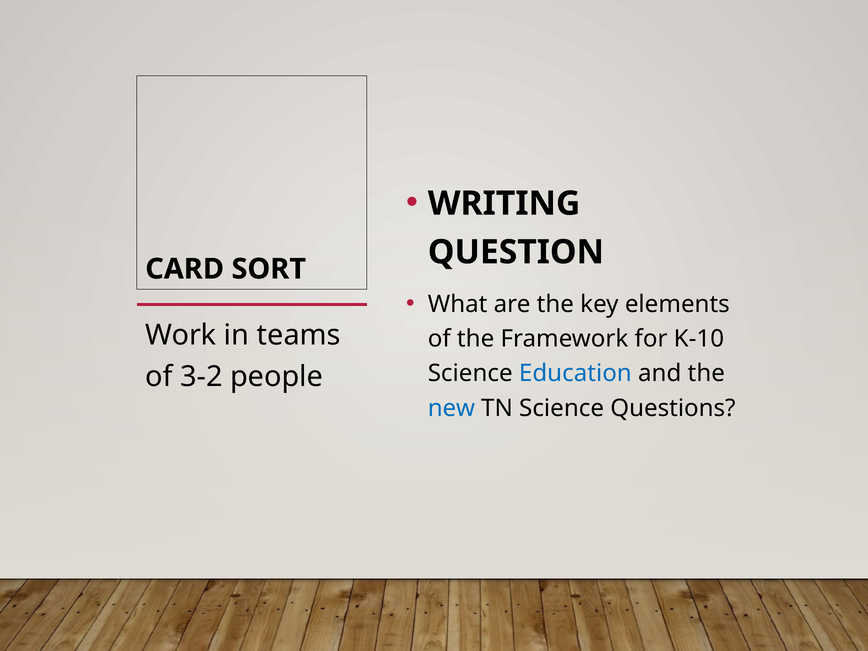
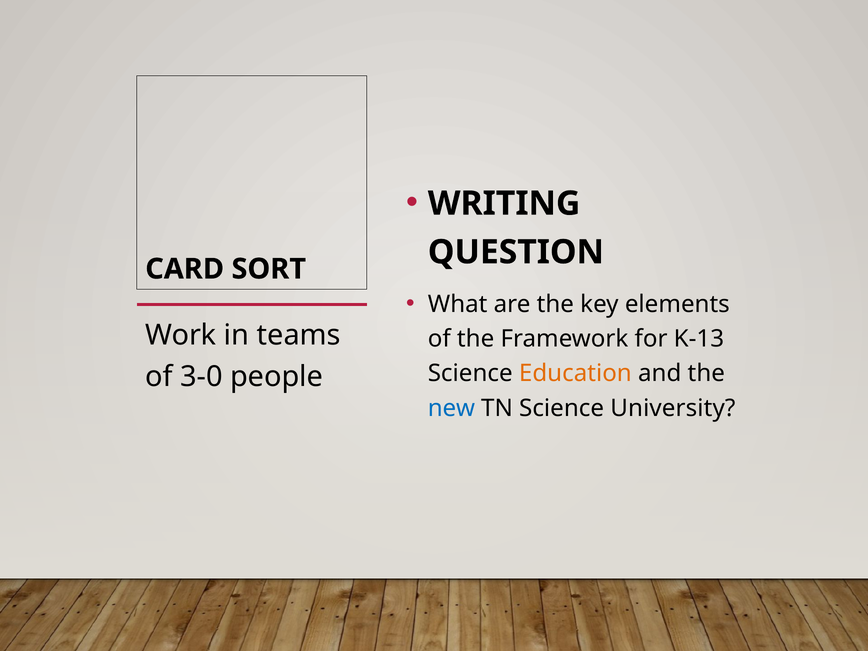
K-10: K-10 -> K-13
Education colour: blue -> orange
3-2: 3-2 -> 3-0
Questions: Questions -> University
